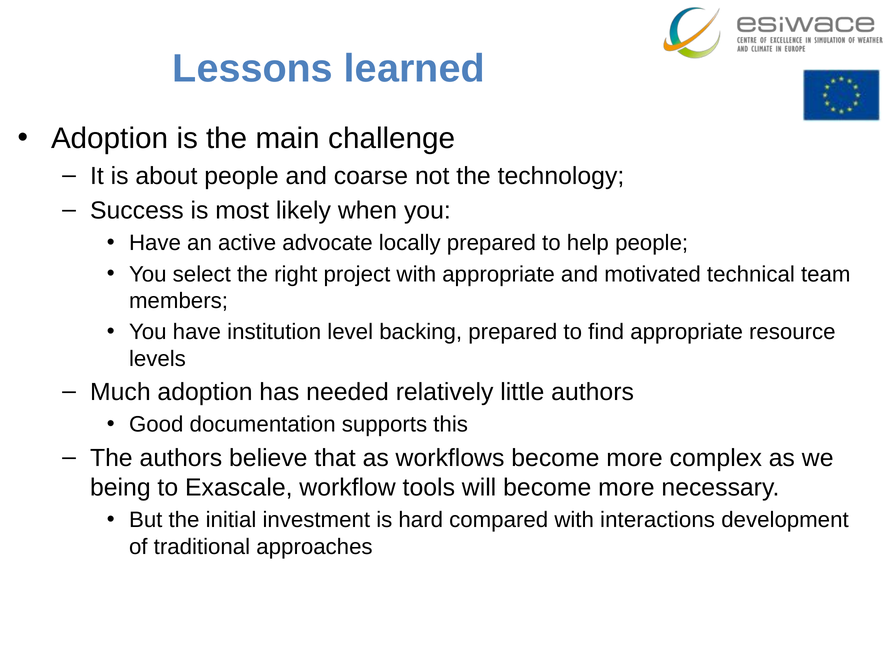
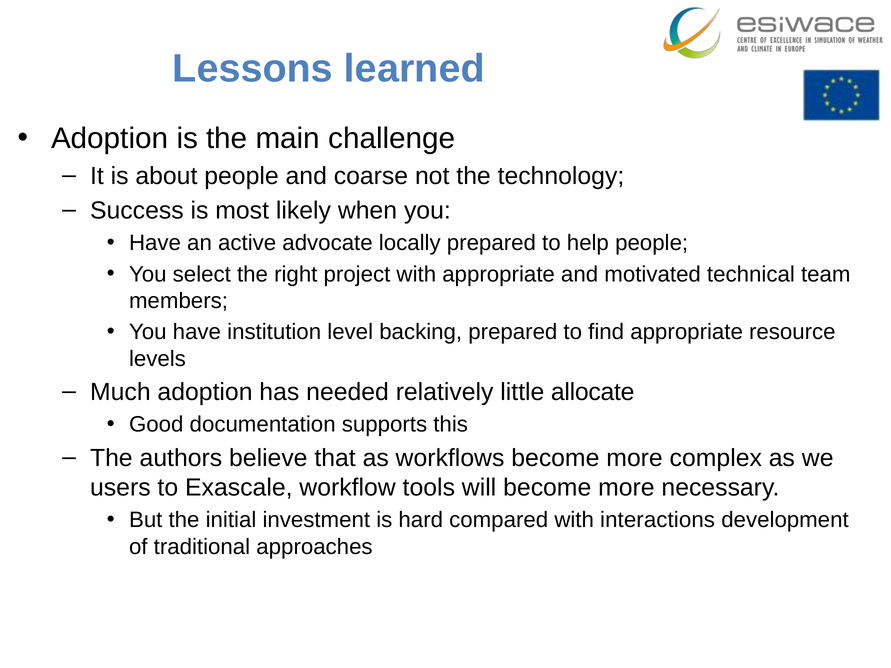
little authors: authors -> allocate
being: being -> users
